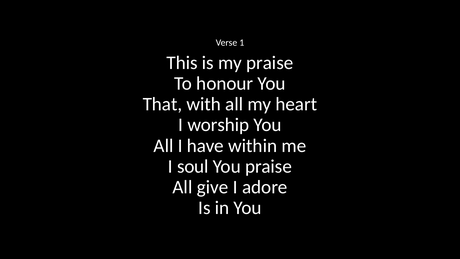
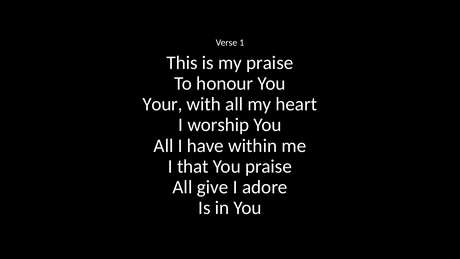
That: That -> Your
soul: soul -> that
